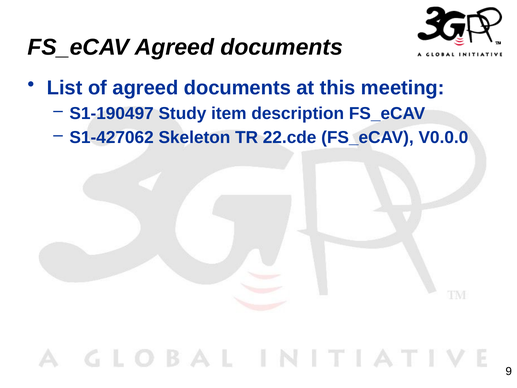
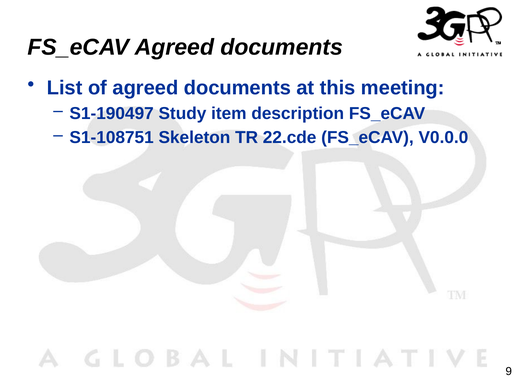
S1-427062: S1-427062 -> S1-108751
